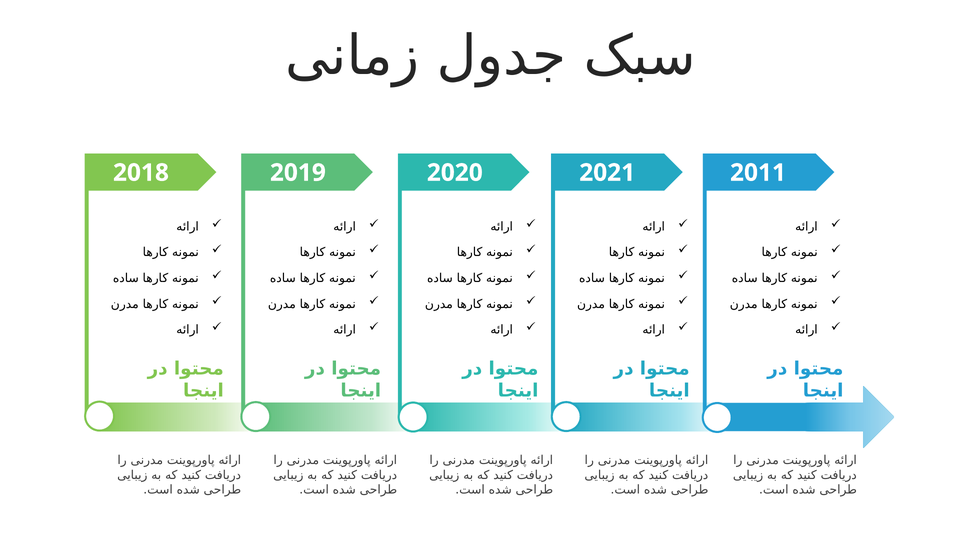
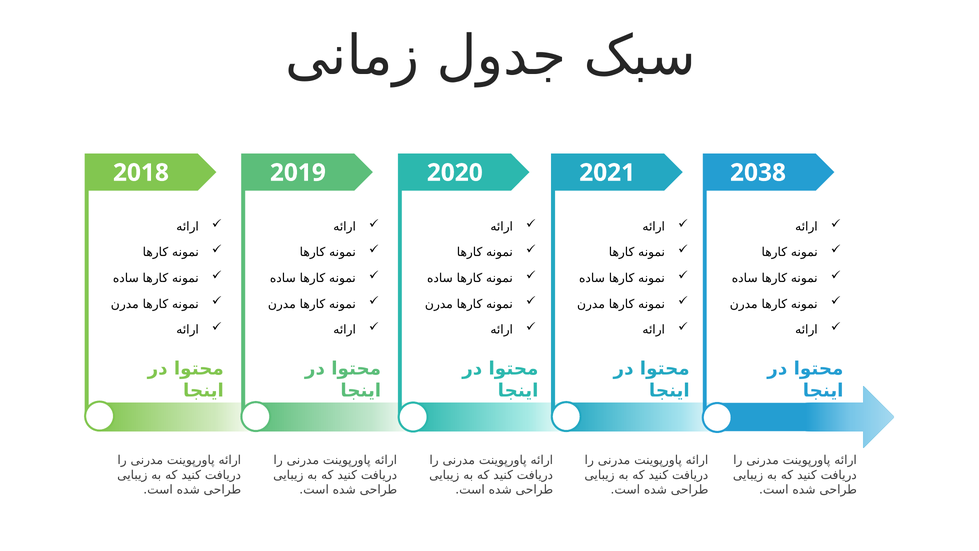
2011: 2011 -> 2038
